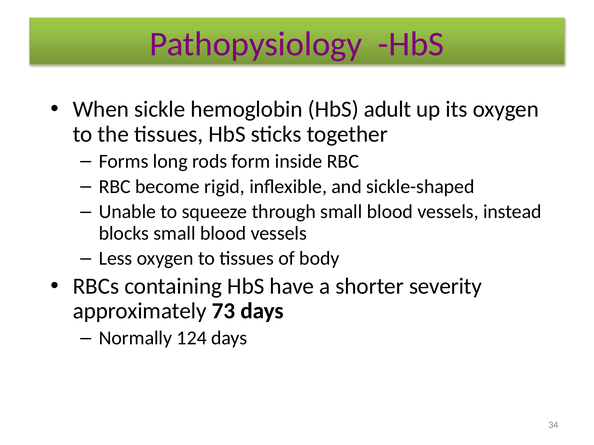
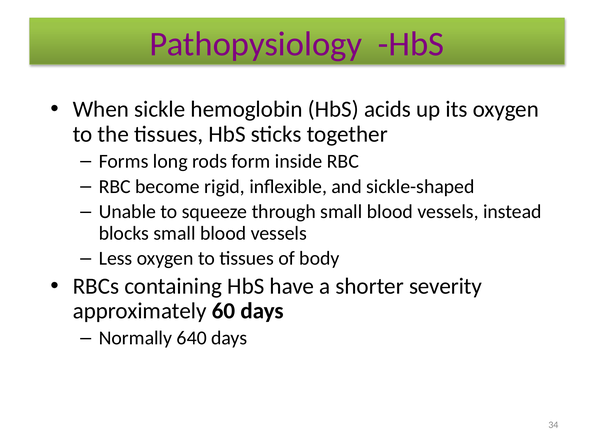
adult: adult -> acids
73: 73 -> 60
124: 124 -> 640
